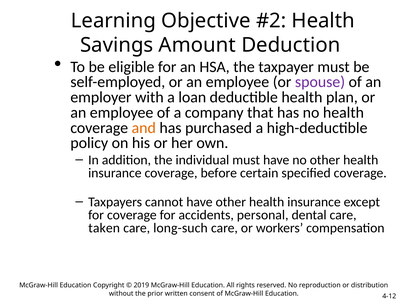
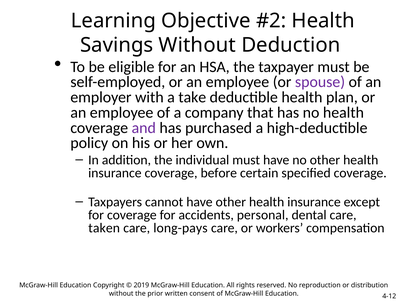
Savings Amount: Amount -> Without
loan: loan -> take
and colour: orange -> purple
long-such: long-such -> long-pays
